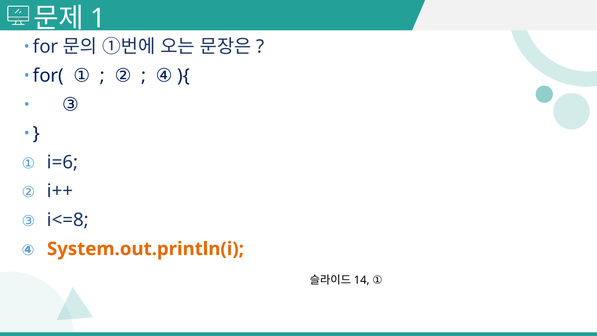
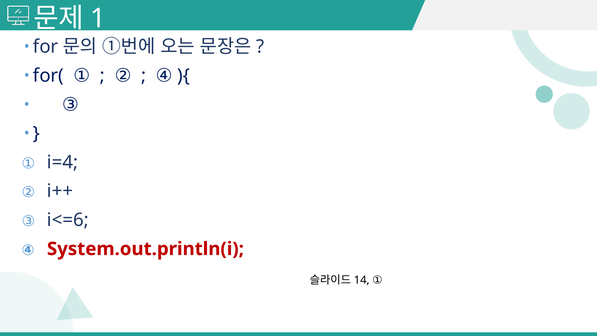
i=6: i=6 -> i=4
i<=8: i<=8 -> i<=6
System.out.println(i colour: orange -> red
